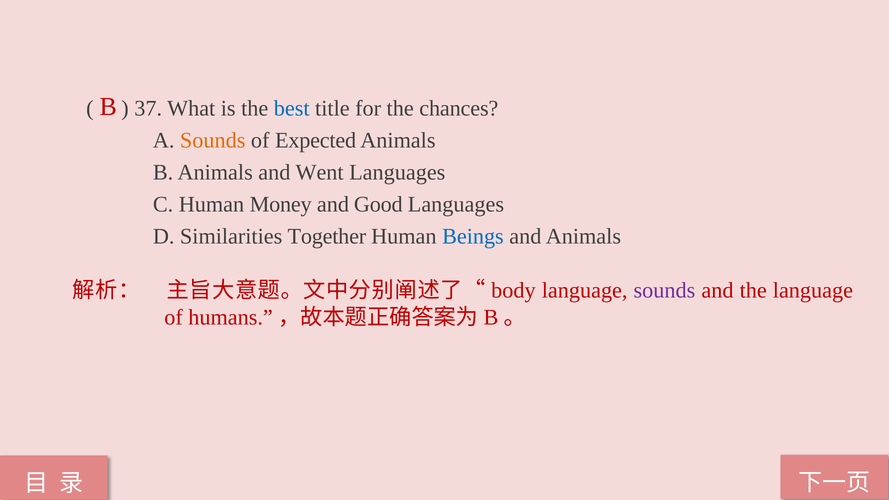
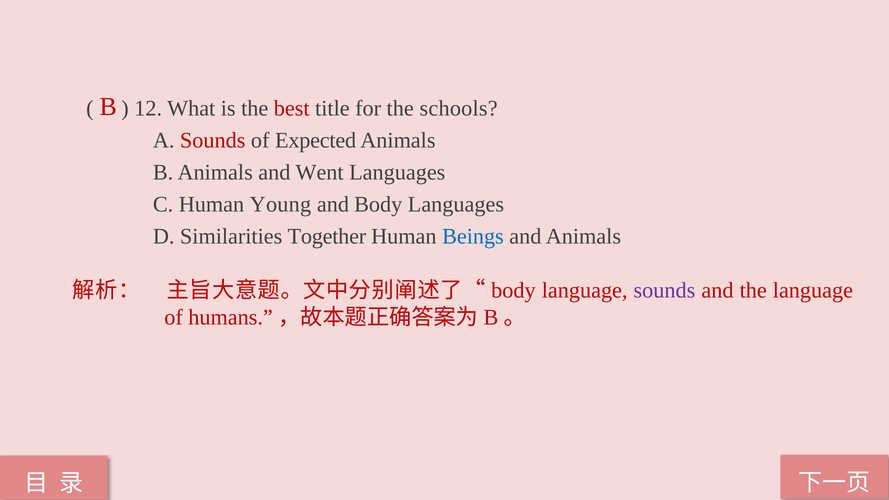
37: 37 -> 12
best colour: blue -> red
chances: chances -> schools
Sounds at (213, 140) colour: orange -> red
Money: Money -> Young
and Good: Good -> Body
